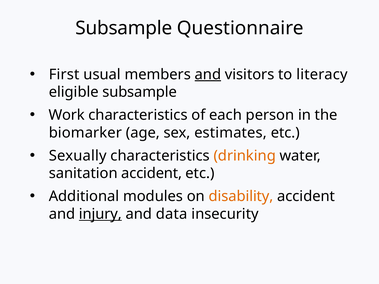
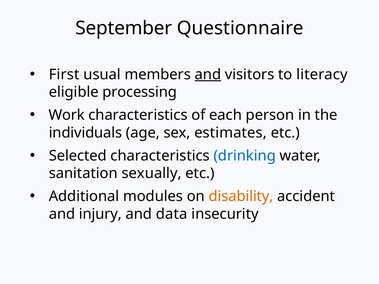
Subsample at (124, 28): Subsample -> September
eligible subsample: subsample -> processing
biomarker: biomarker -> individuals
Sexually: Sexually -> Selected
drinking colour: orange -> blue
sanitation accident: accident -> sexually
injury underline: present -> none
